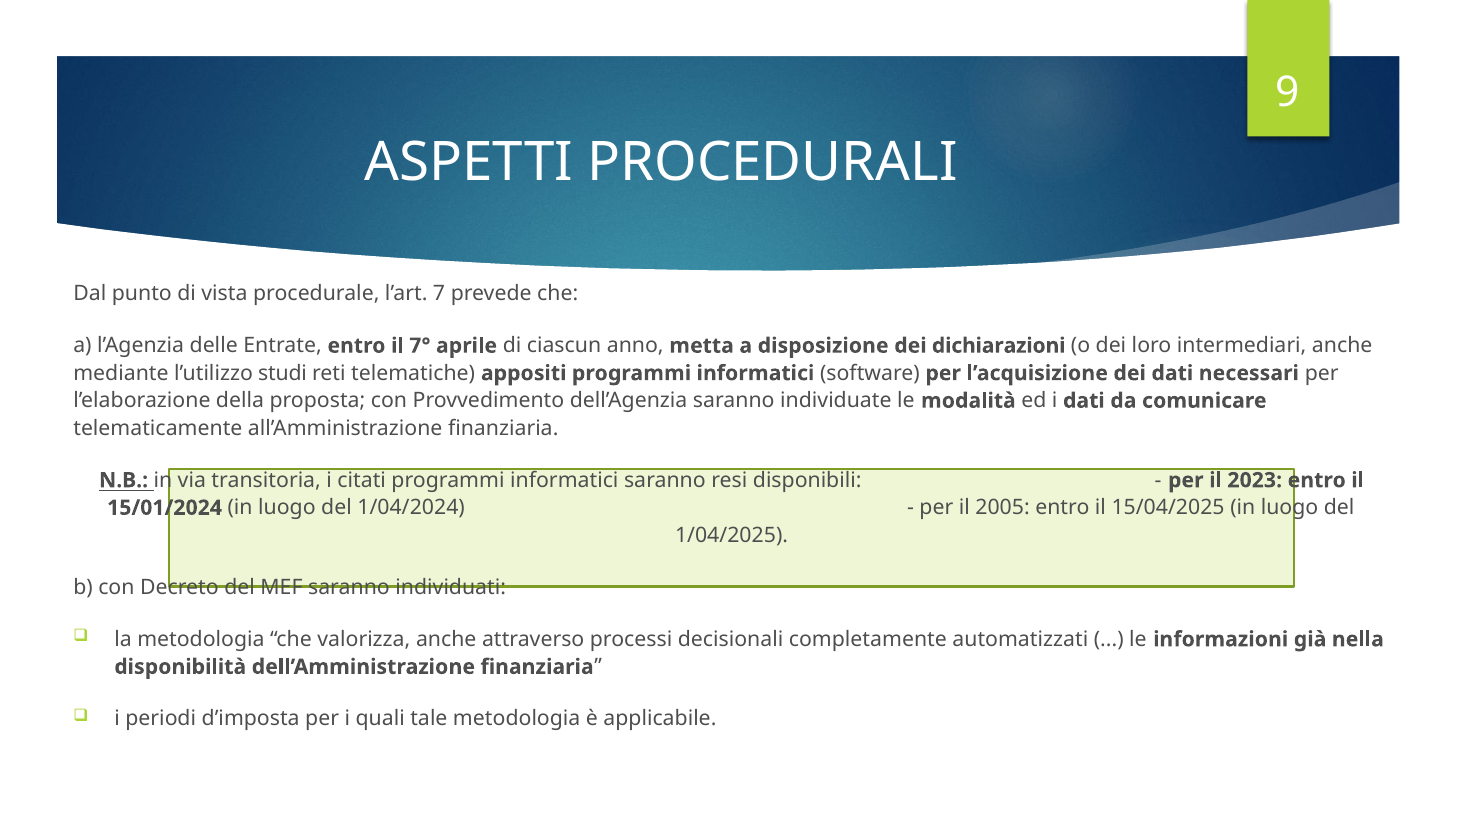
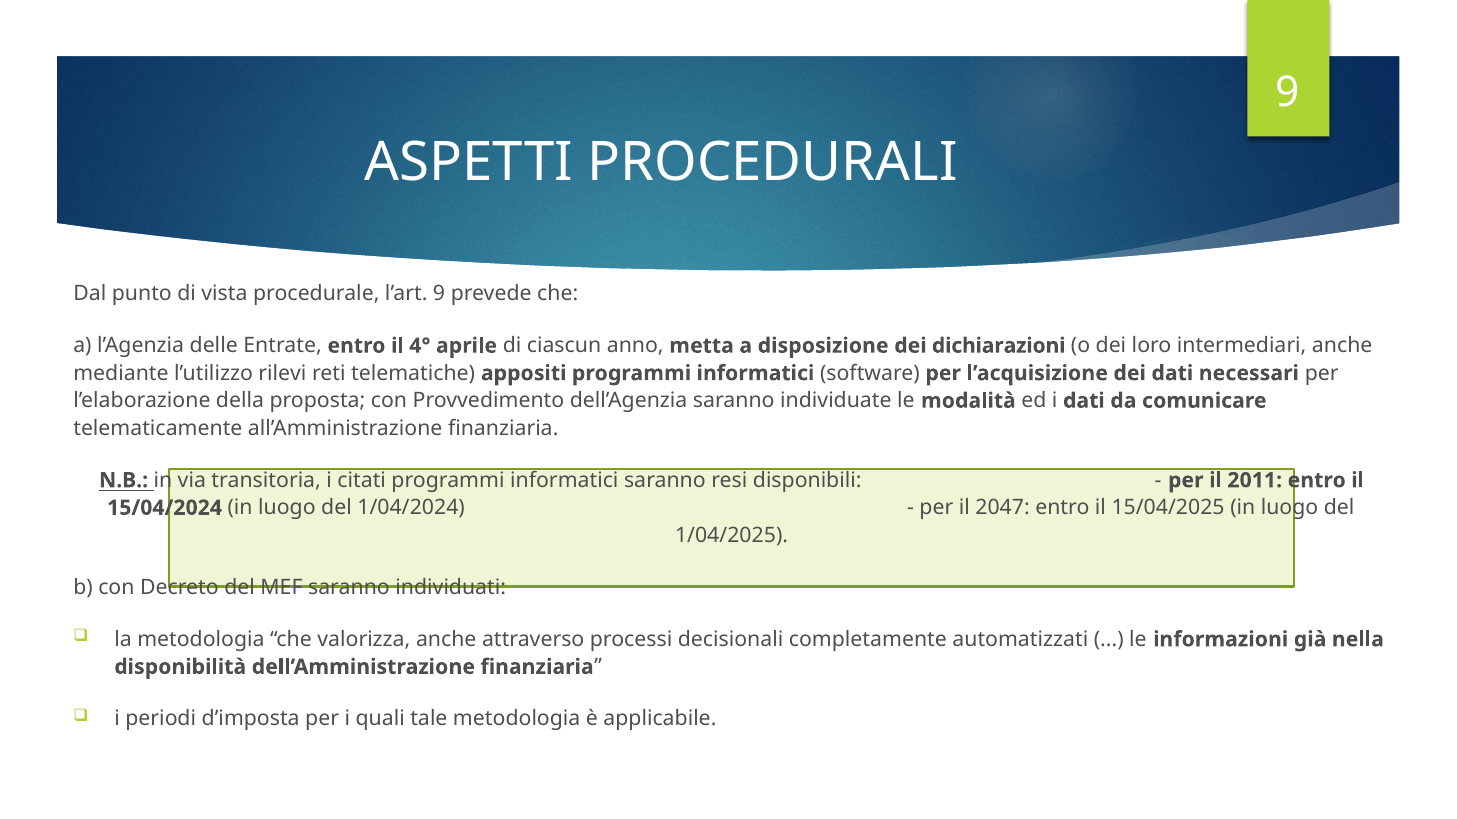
l’art 7: 7 -> 9
7°: 7° -> 4°
studi: studi -> rilevi
2023: 2023 -> 2011
15/01/2024: 15/01/2024 -> 15/04/2024
2005: 2005 -> 2047
